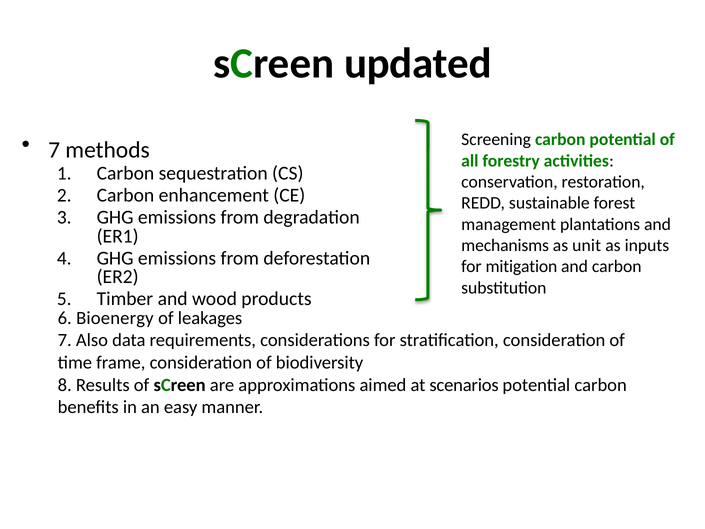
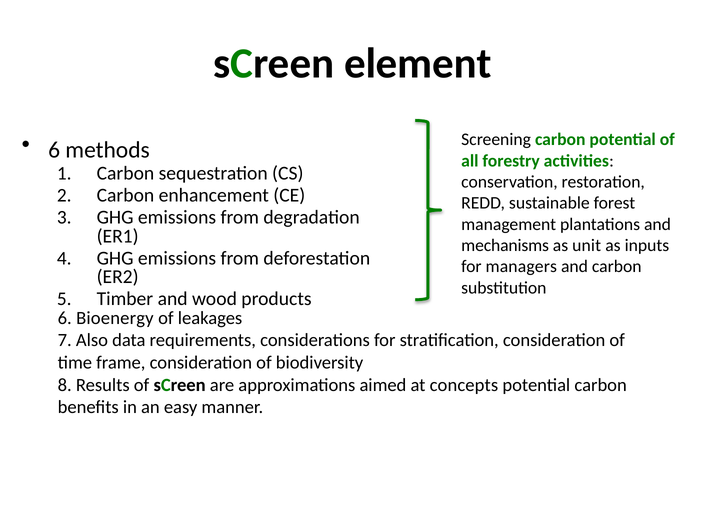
updated: updated -> element
7 at (54, 150): 7 -> 6
mitigation: mitigation -> managers
scenarios: scenarios -> concepts
